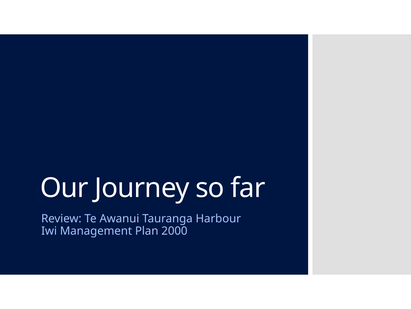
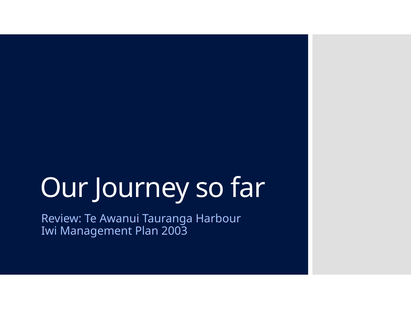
2000: 2000 -> 2003
